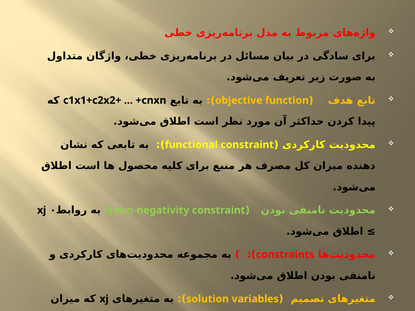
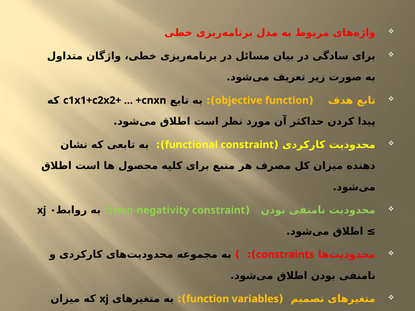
solution at (208, 299): solution -> function
